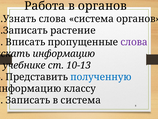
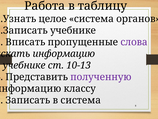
в органов: органов -> таблицу
слова at (52, 19): слова -> целое
растение at (73, 30): растение -> учебнике
полученную colour: blue -> purple
